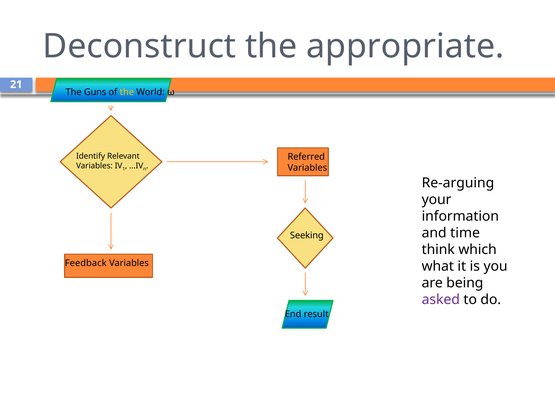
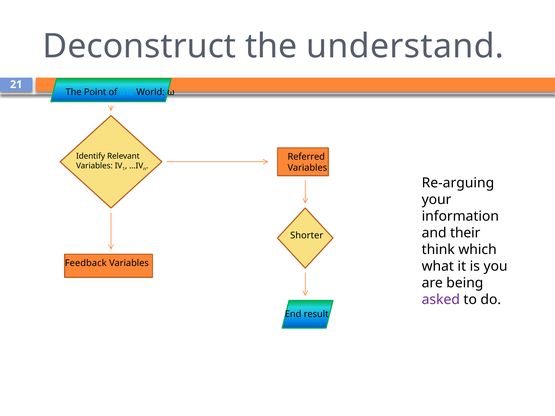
appropriate: appropriate -> understand
Guns: Guns -> Point
the at (127, 92) colour: yellow -> light blue
time: time -> their
Seeking: Seeking -> Shorter
